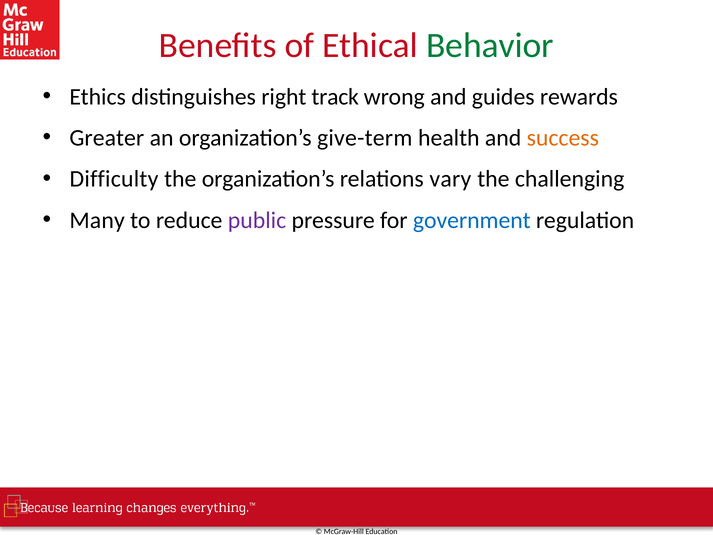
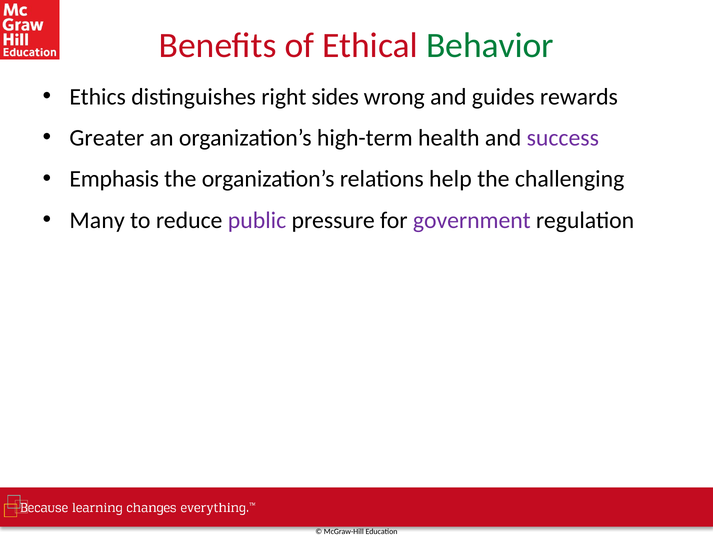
track: track -> sides
give-term: give-term -> high-term
success colour: orange -> purple
Difficulty: Difficulty -> Emphasis
vary: vary -> help
government colour: blue -> purple
